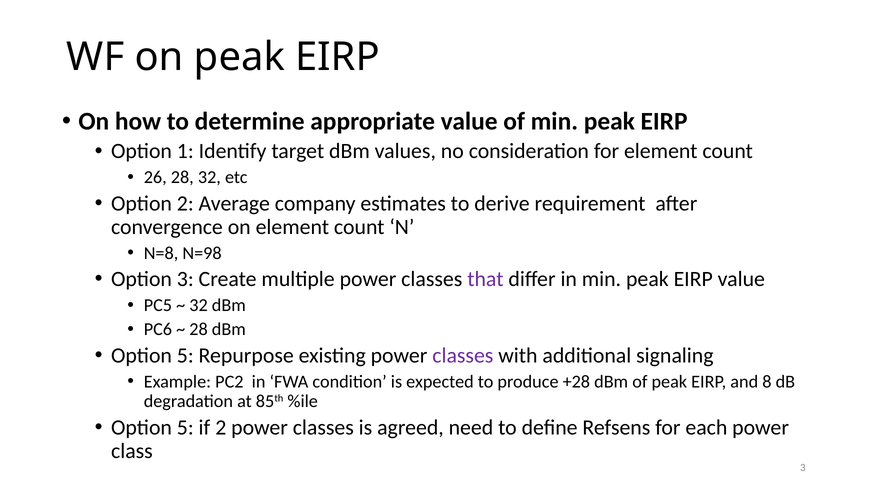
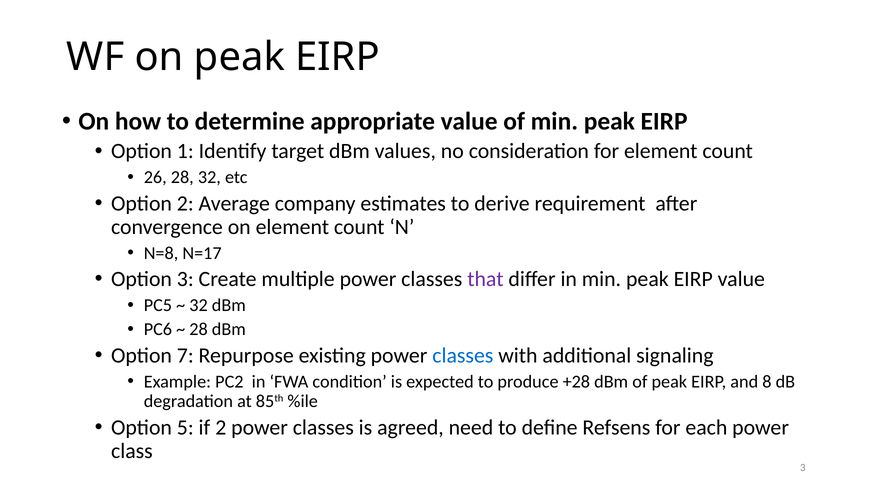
N=98: N=98 -> N=17
5 at (185, 356): 5 -> 7
classes at (463, 356) colour: purple -> blue
